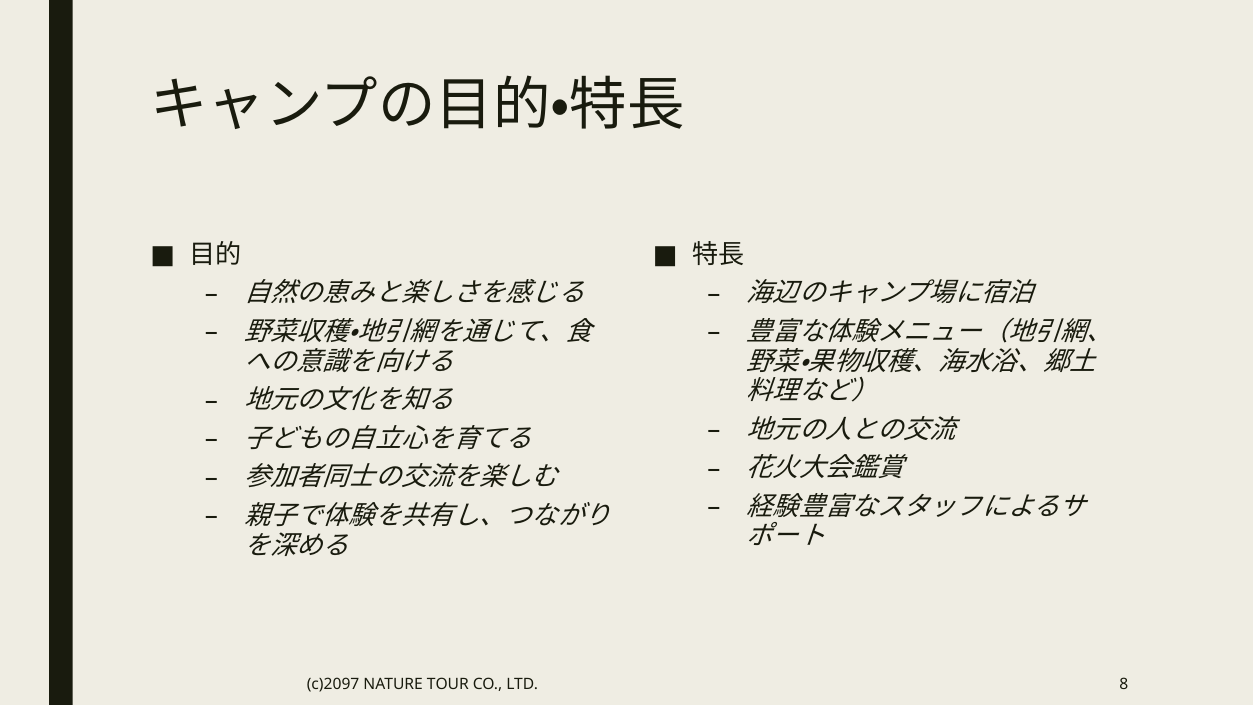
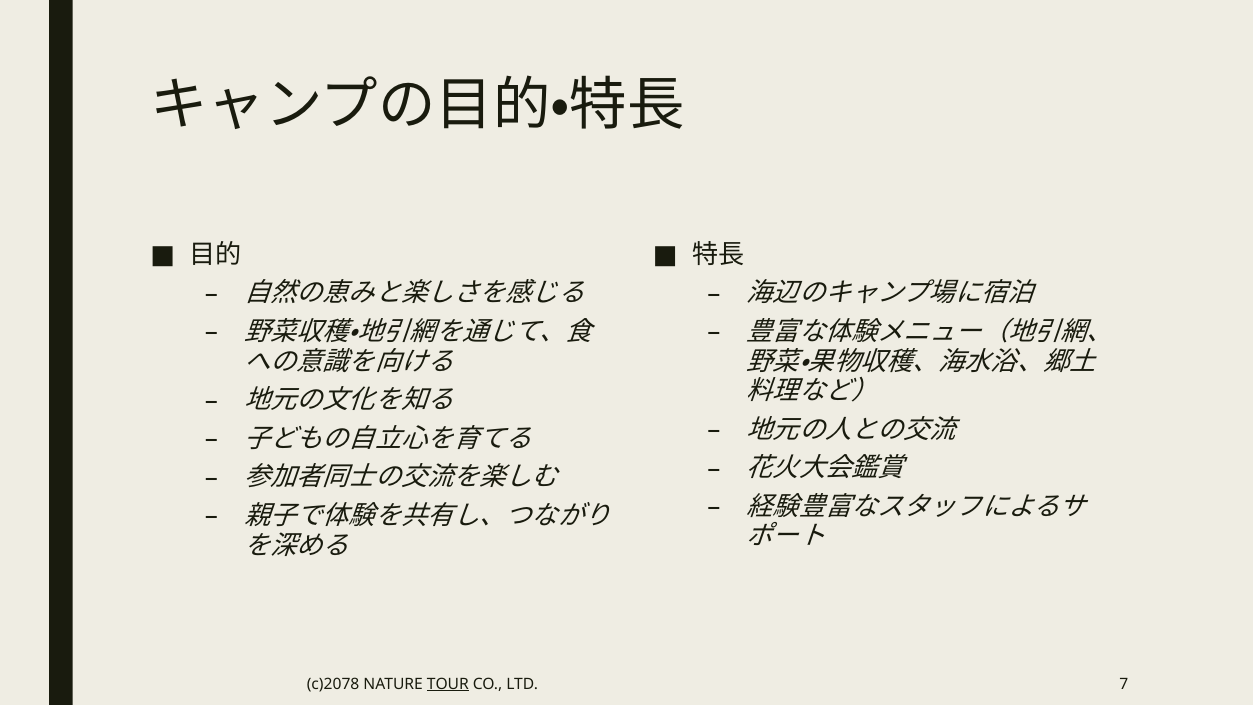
c)2097: c)2097 -> c)2078
TOUR underline: none -> present
8: 8 -> 7
